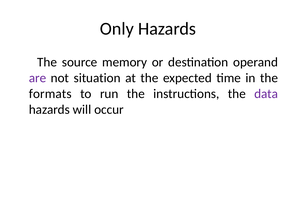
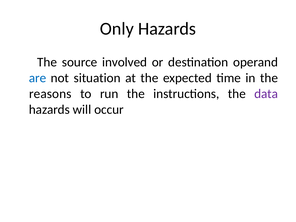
memory: memory -> involved
are colour: purple -> blue
formats: formats -> reasons
